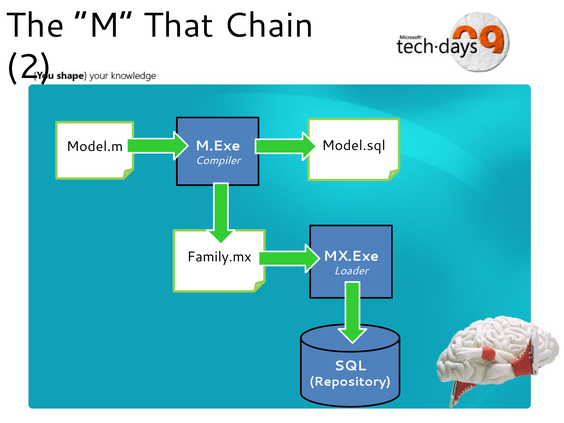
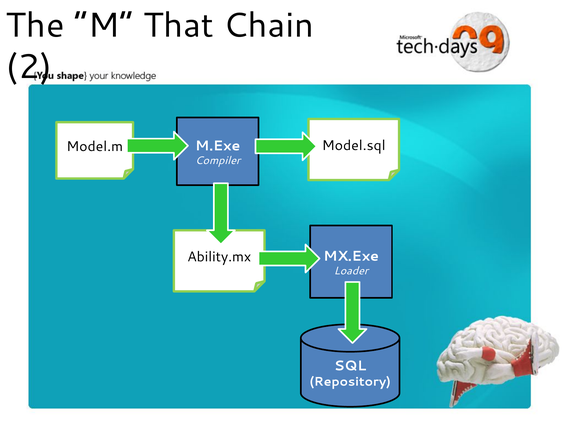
Family.mx: Family.mx -> Ability.mx
